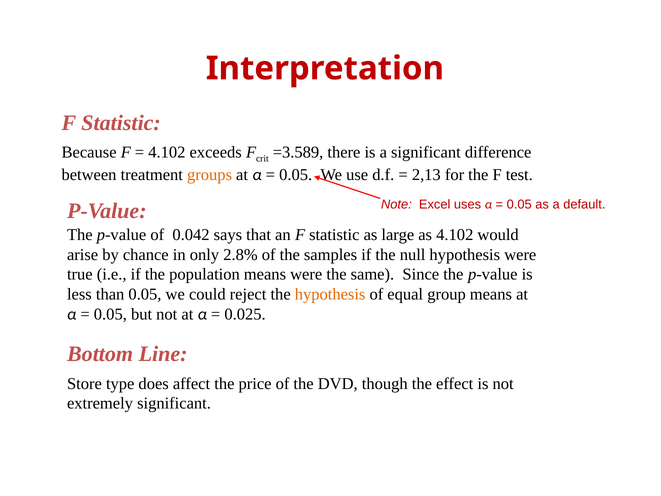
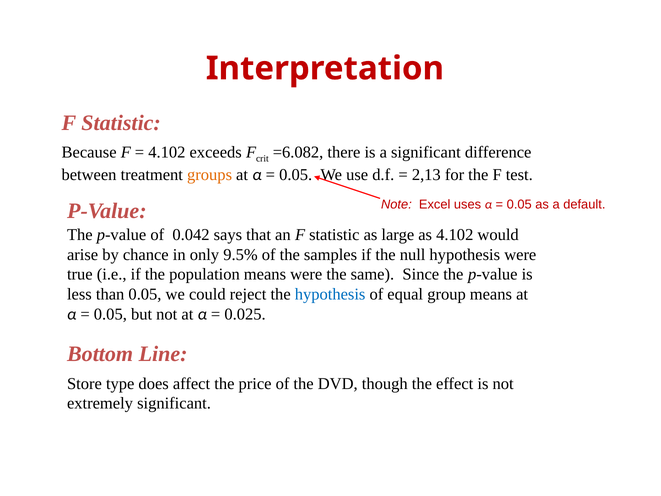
=3.589: =3.589 -> =6.082
2.8%: 2.8% -> 9.5%
hypothesis at (330, 294) colour: orange -> blue
